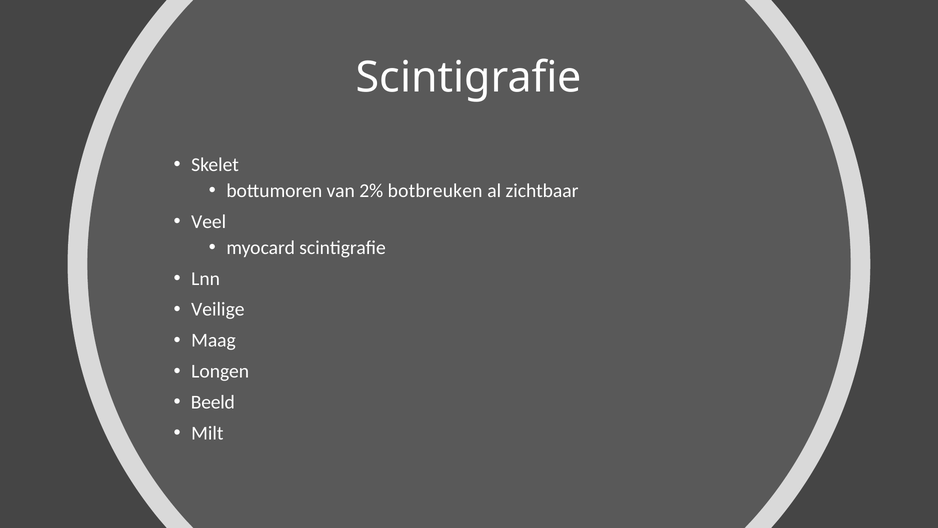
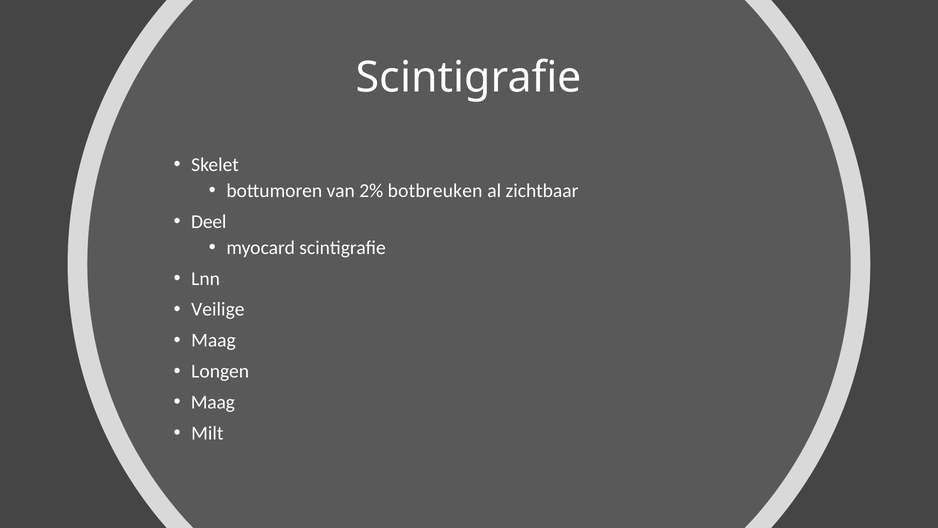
Veel: Veel -> Deel
Beeld at (213, 402): Beeld -> Maag
